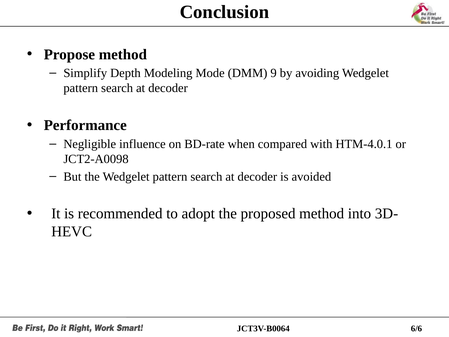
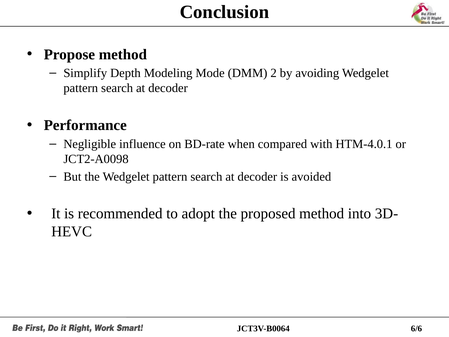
9: 9 -> 2
